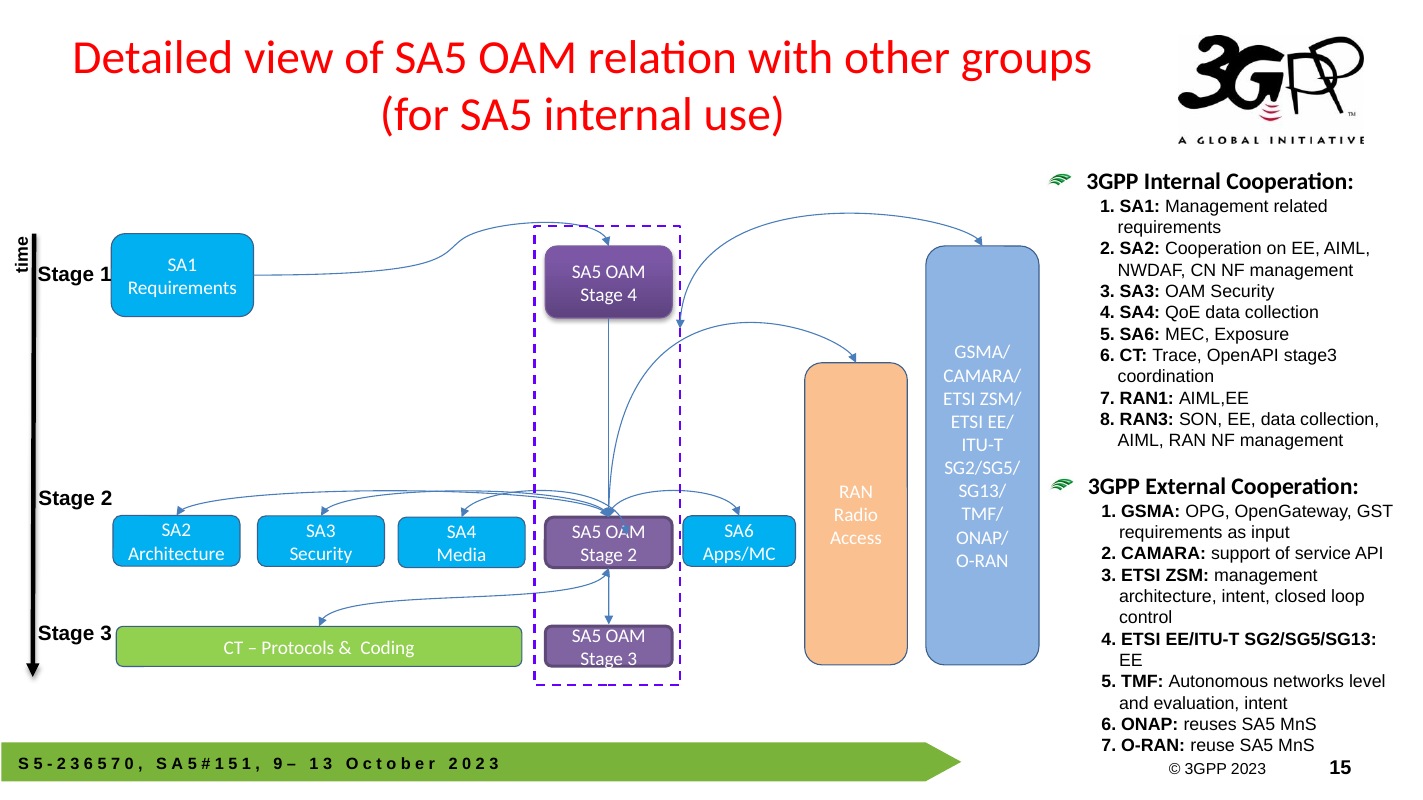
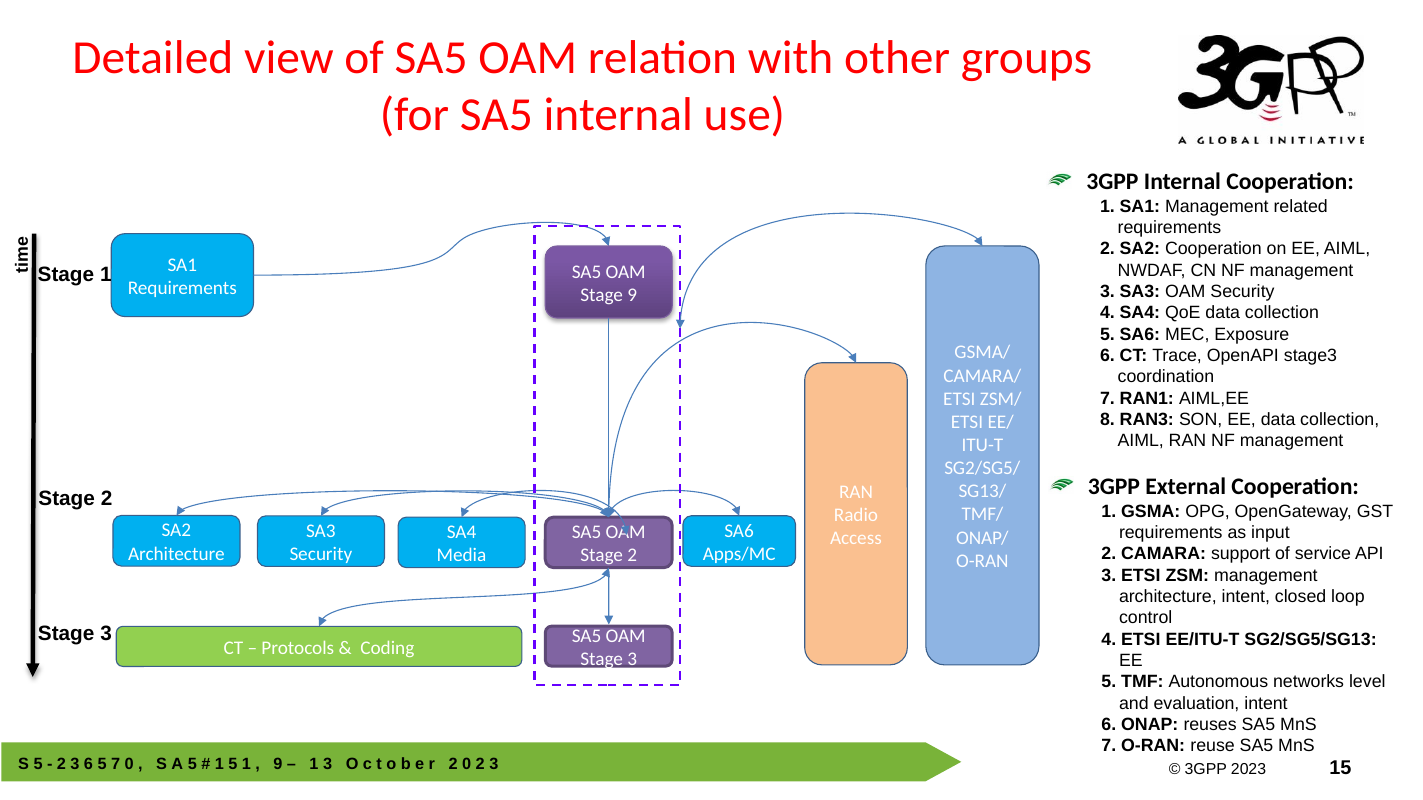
Stage 4: 4 -> 9
